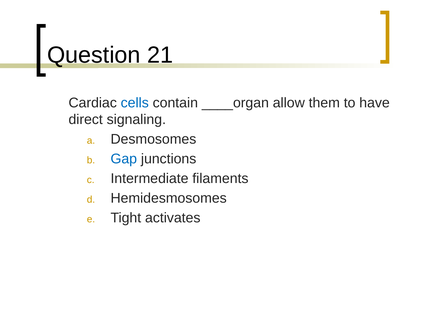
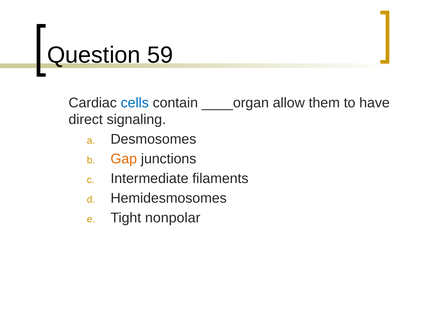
21: 21 -> 59
Gap colour: blue -> orange
activates: activates -> nonpolar
